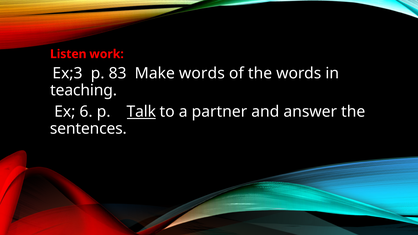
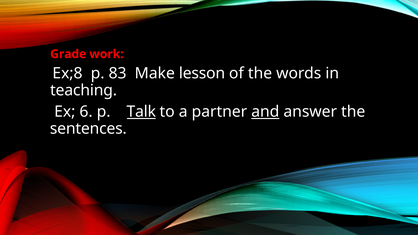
Listen: Listen -> Grade
Ex;3: Ex;3 -> Ex;8
Make words: words -> lesson
and underline: none -> present
